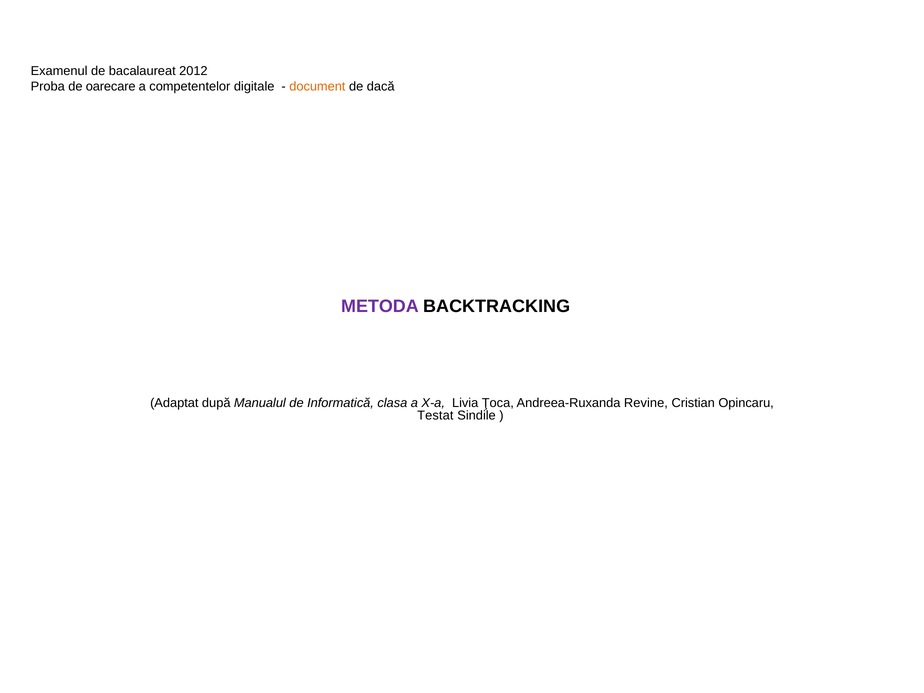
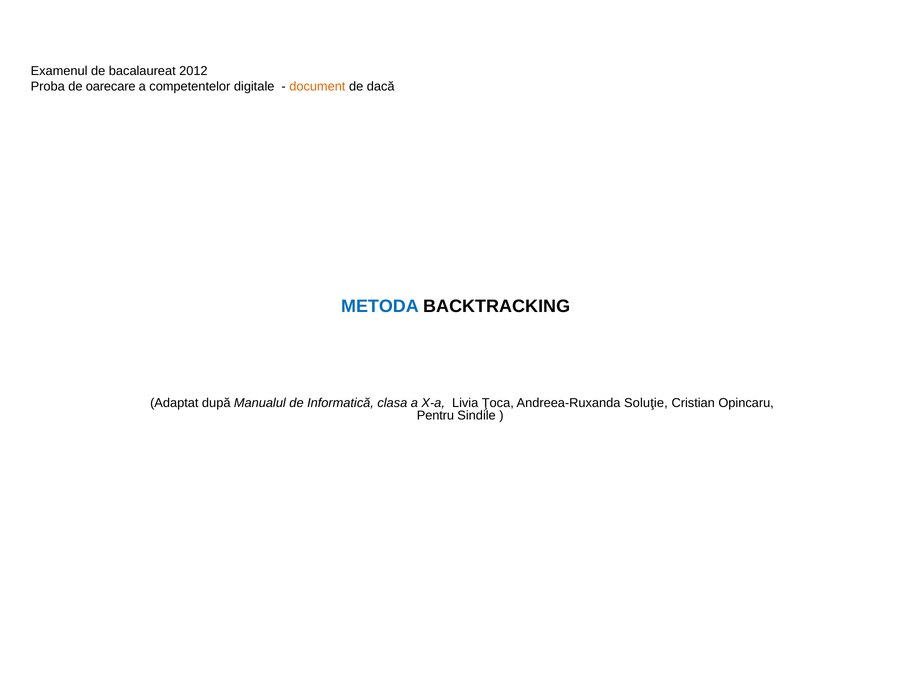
METODA colour: purple -> blue
Revine: Revine -> Soluţie
Testat: Testat -> Pentru
